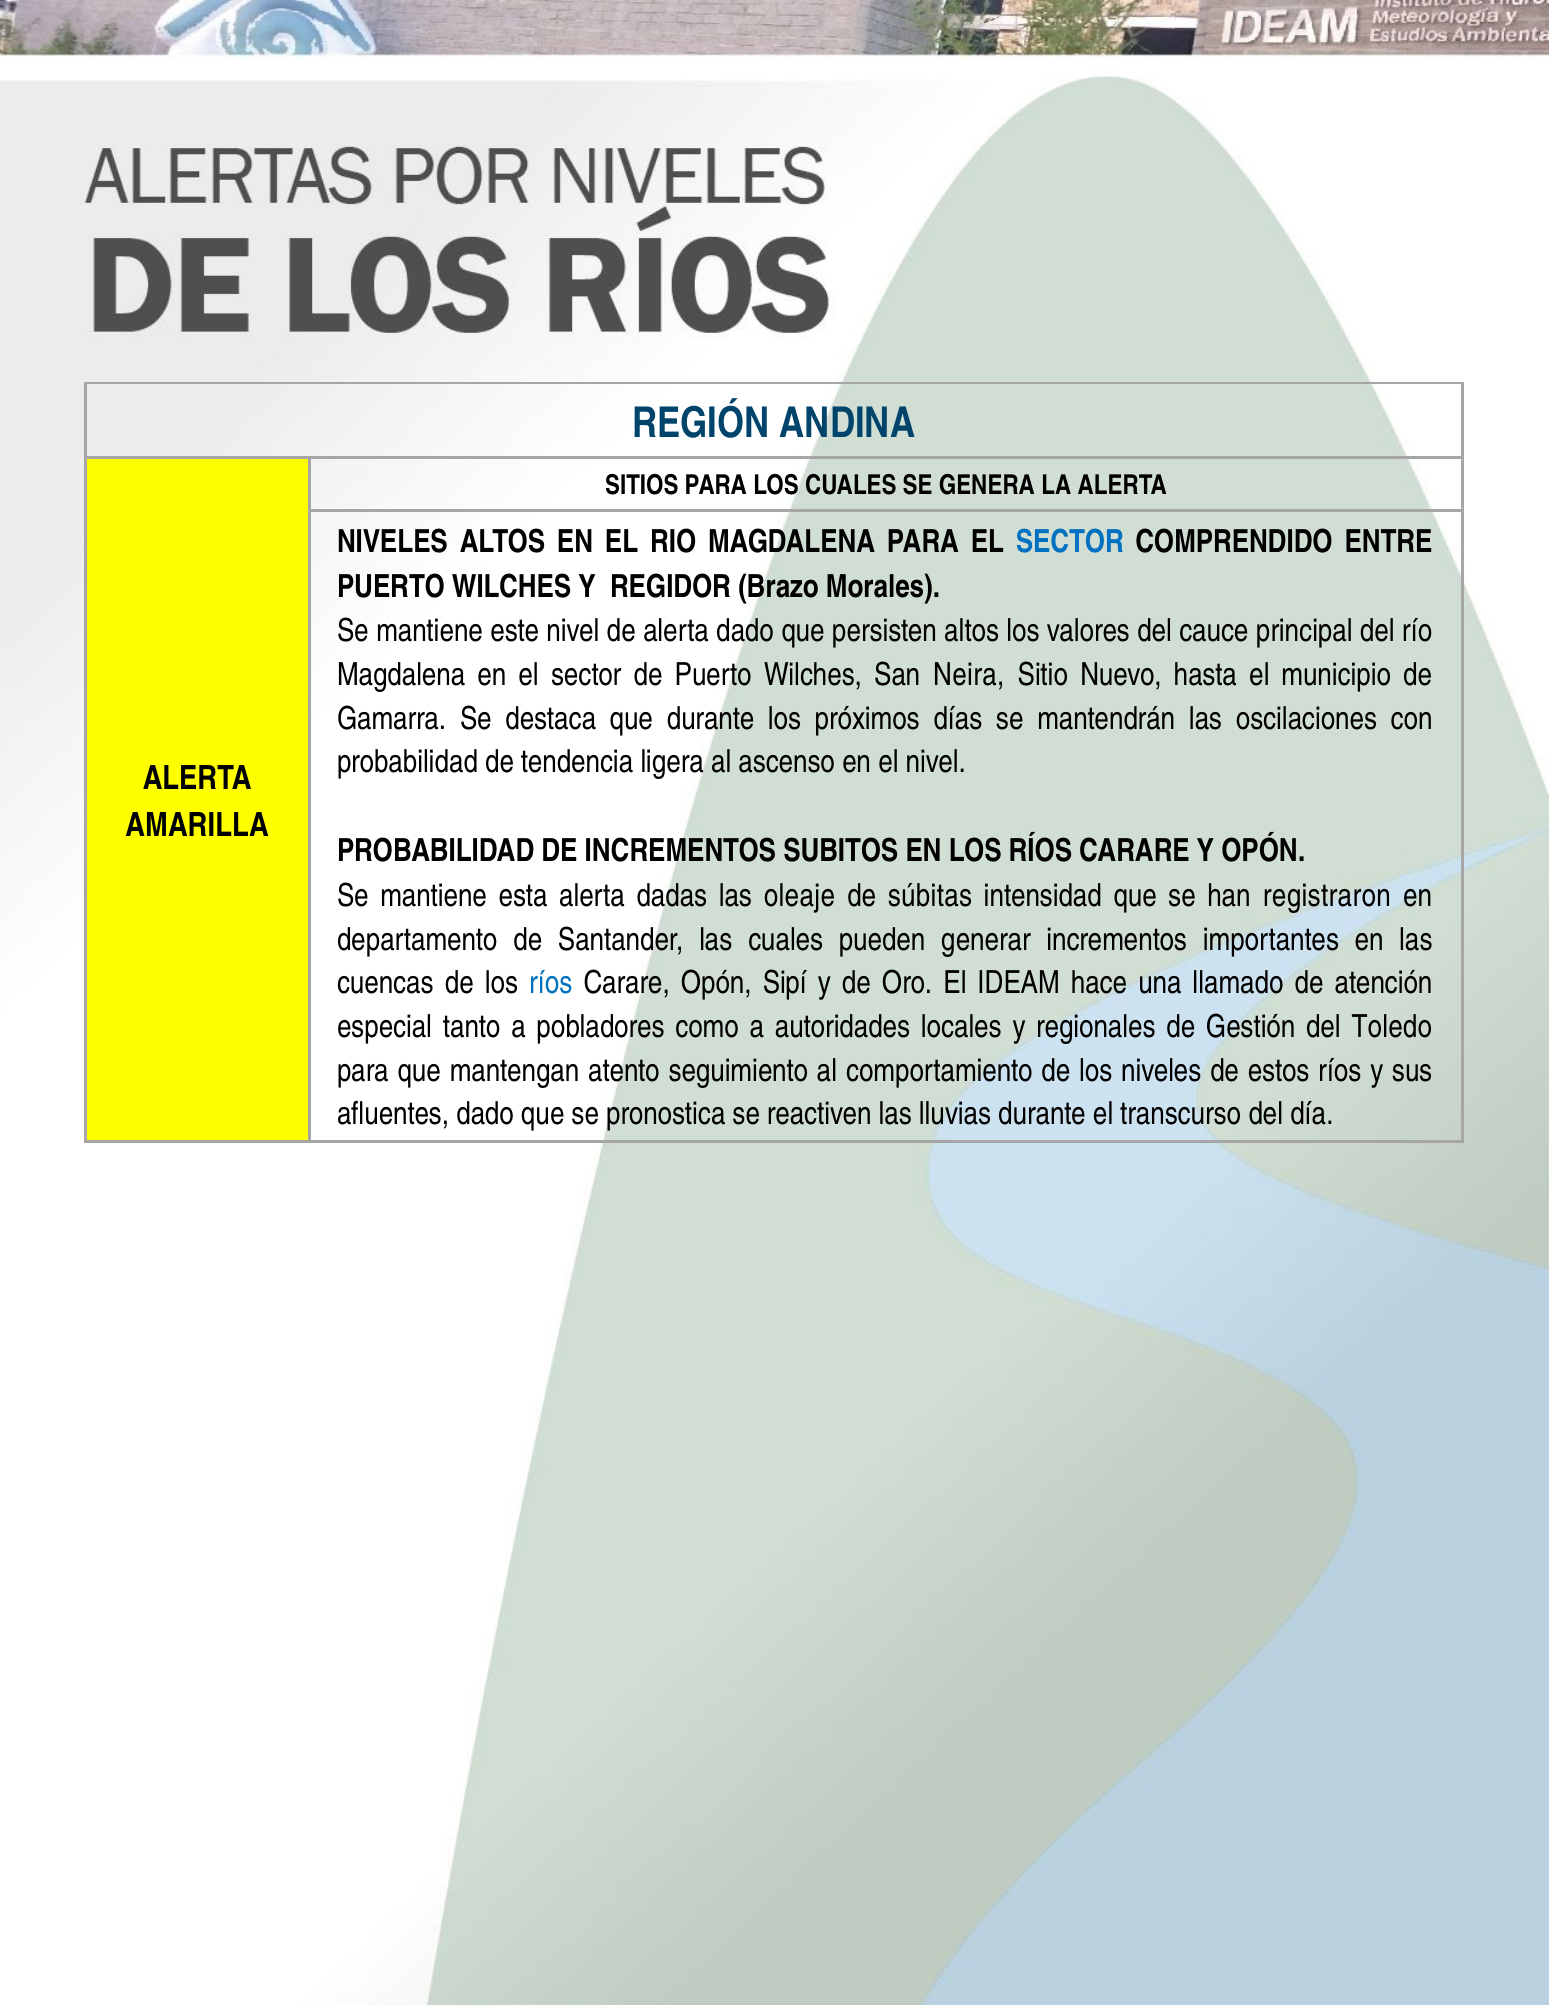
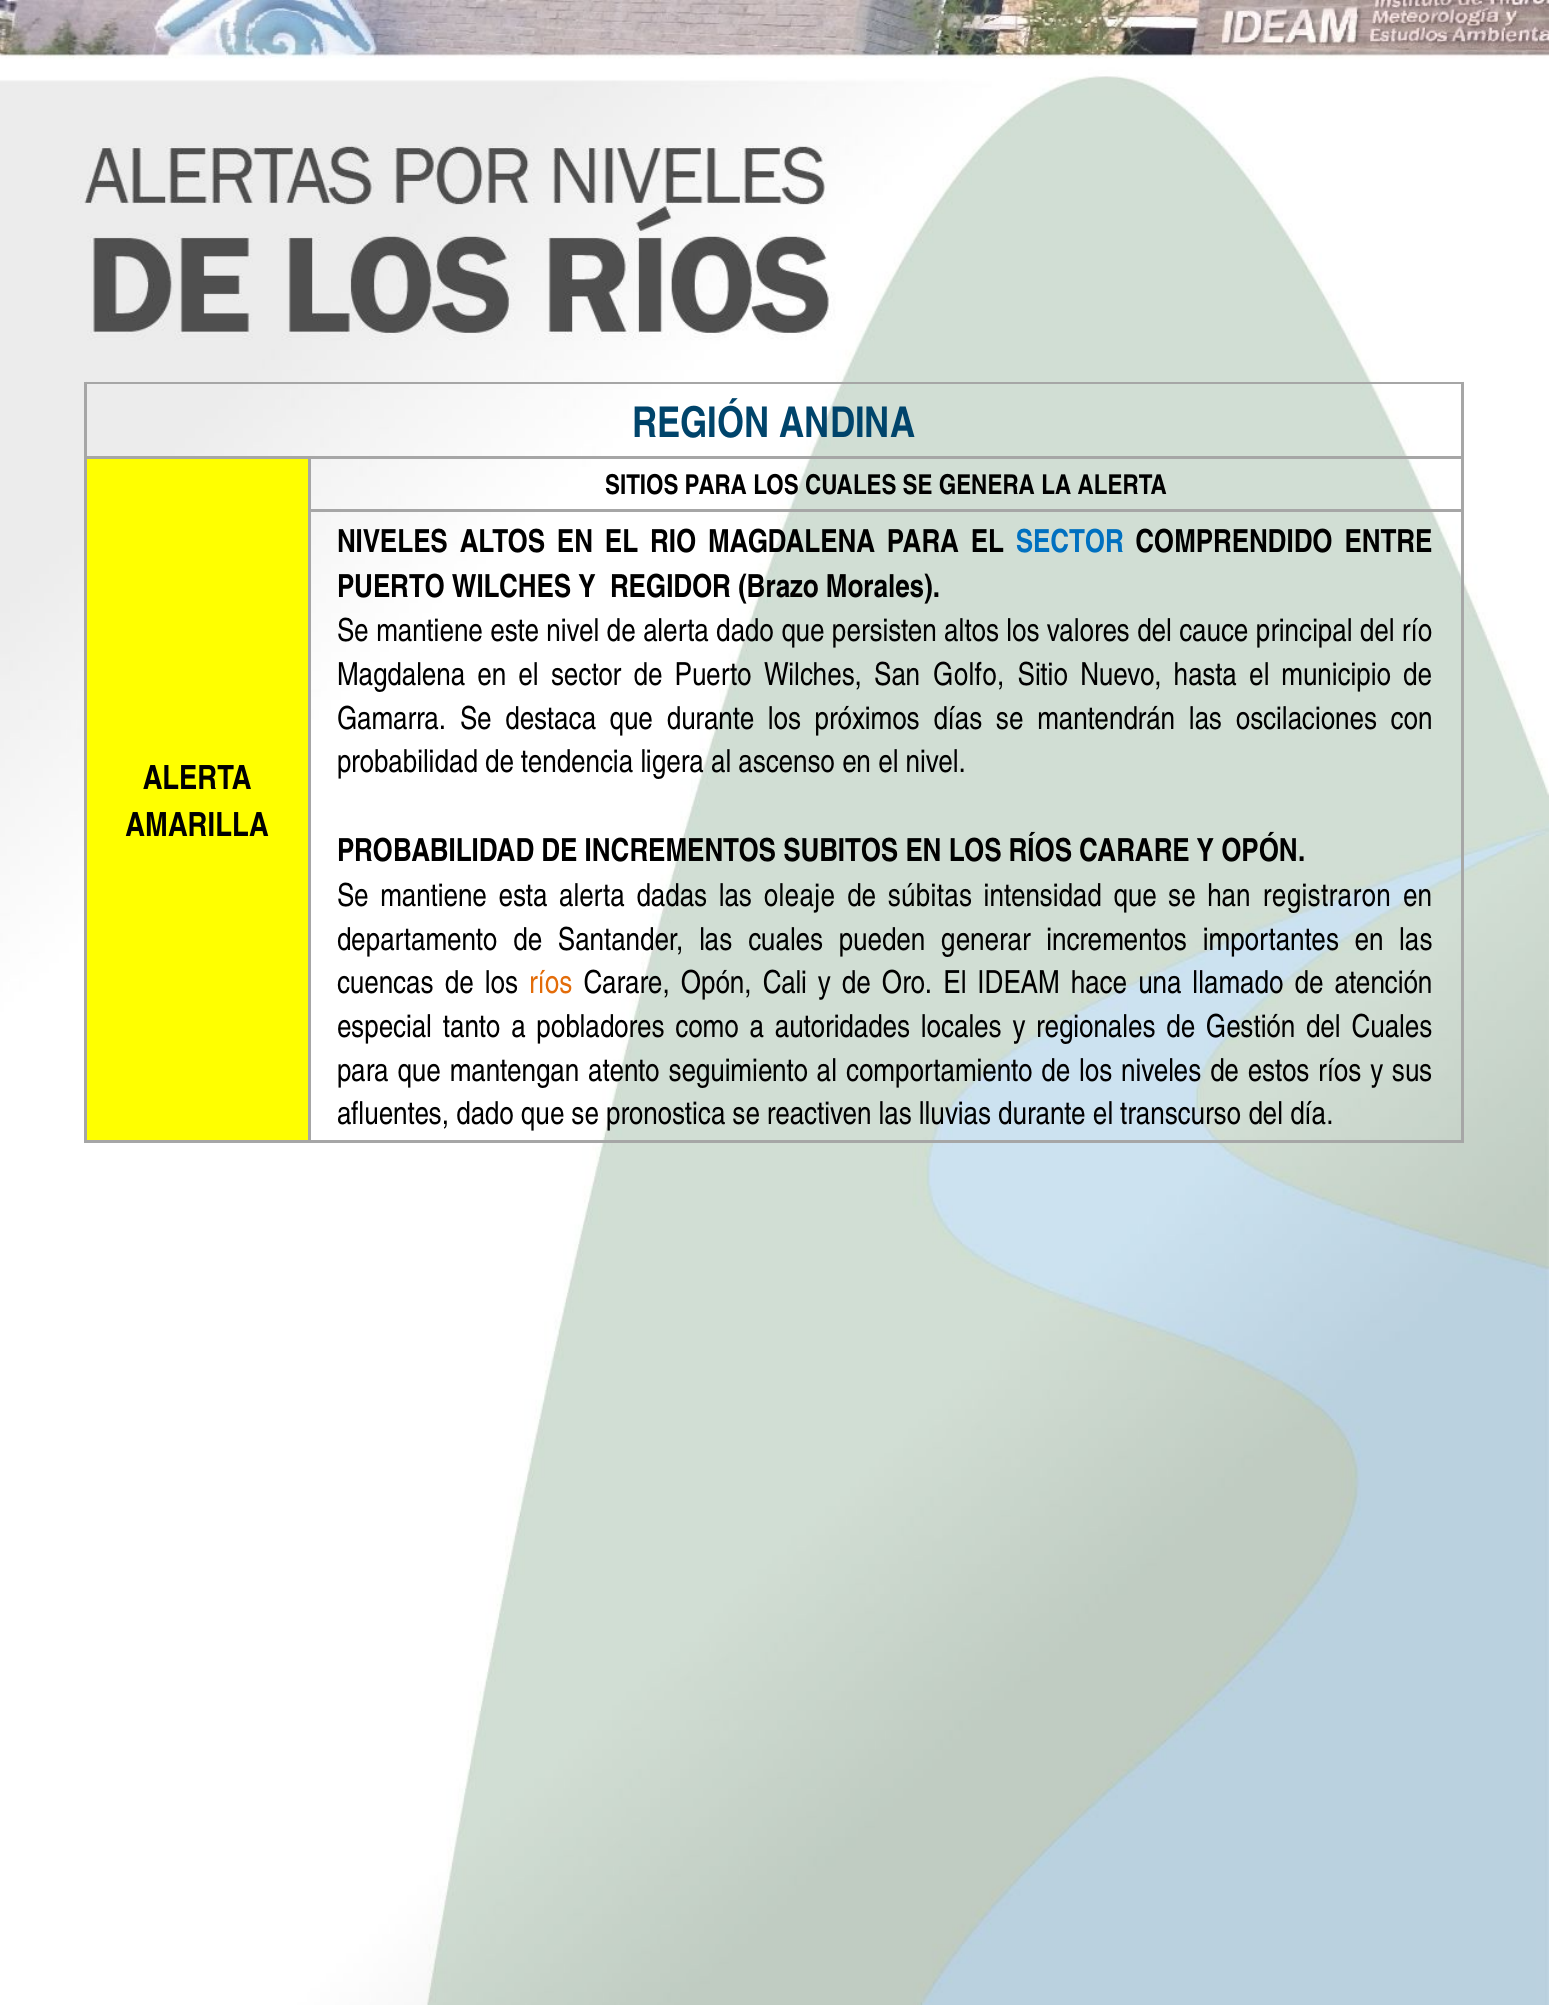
Neira: Neira -> Golfo
ríos at (551, 983) colour: blue -> orange
Sipí: Sipí -> Cali
del Toledo: Toledo -> Cuales
